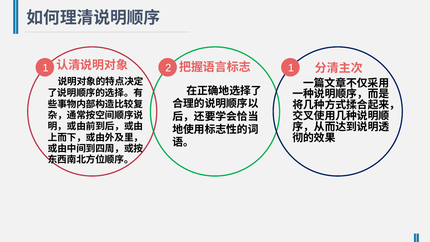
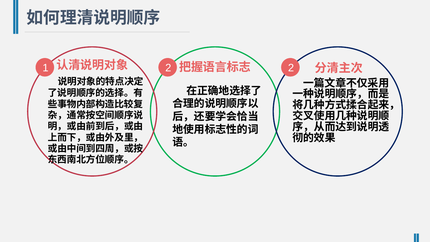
2 1: 1 -> 2
